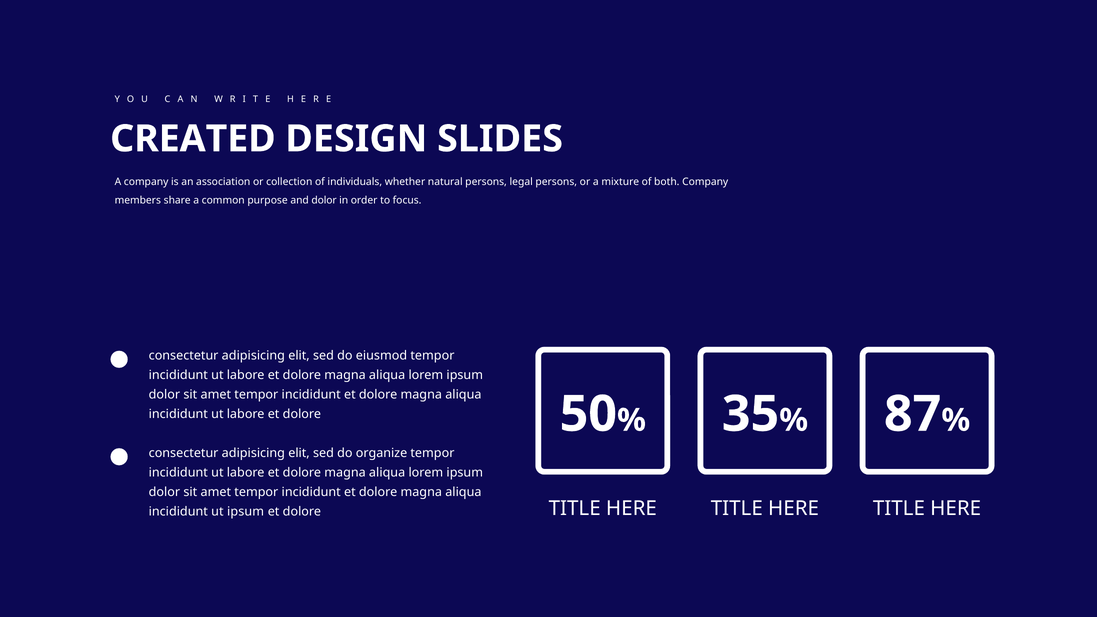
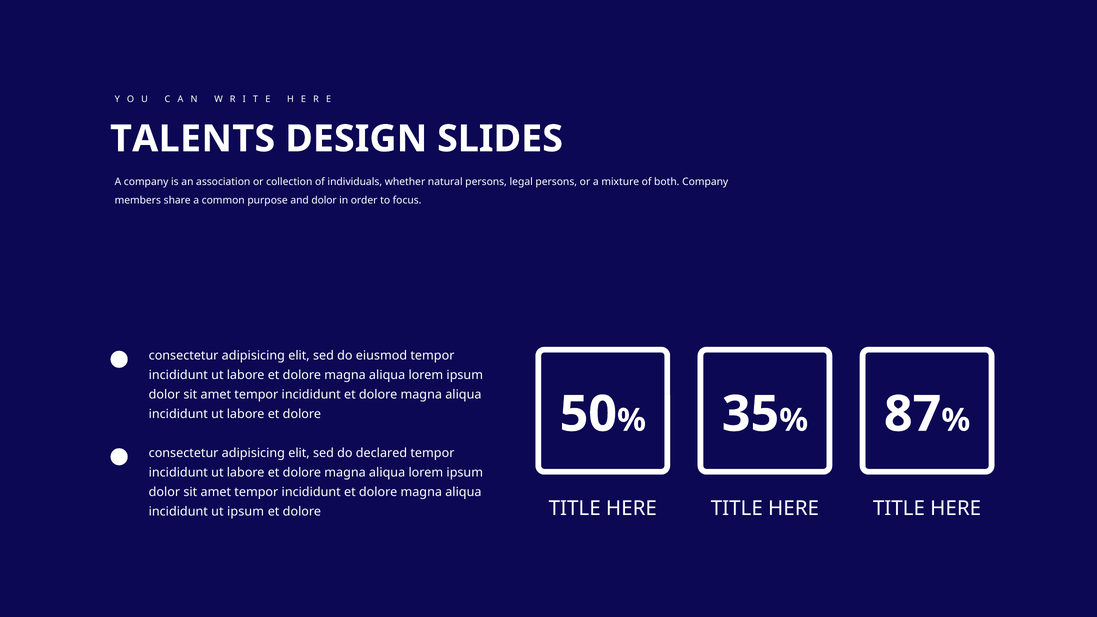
CREATED: CREATED -> TALENTS
organize: organize -> declared
